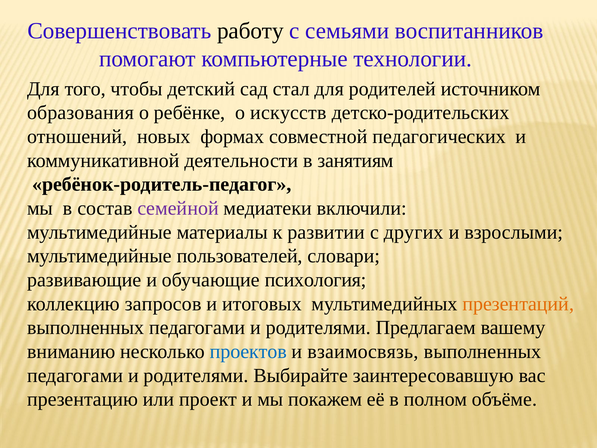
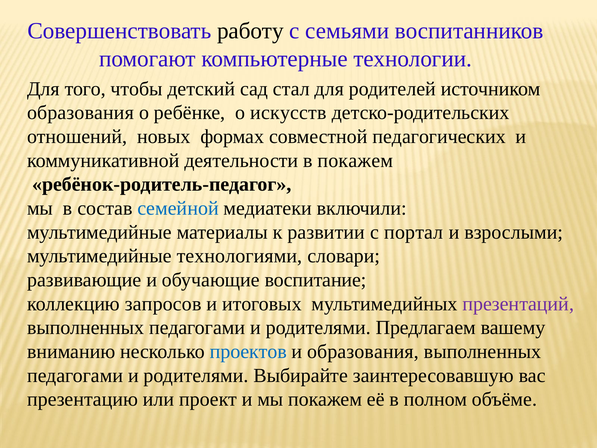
в занятиям: занятиям -> покажем
семейной colour: purple -> blue
других: других -> портал
пользователей: пользователей -> технологиями
психология: психология -> воспитание
презентаций colour: orange -> purple
и взаимосвязь: взаимосвязь -> образования
